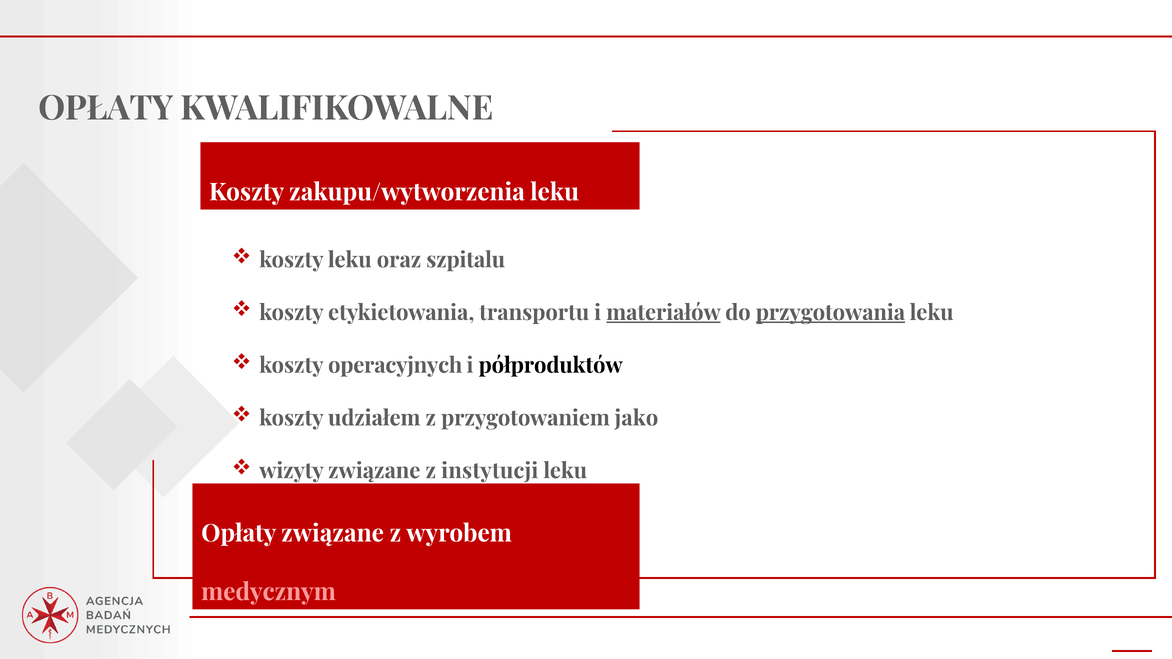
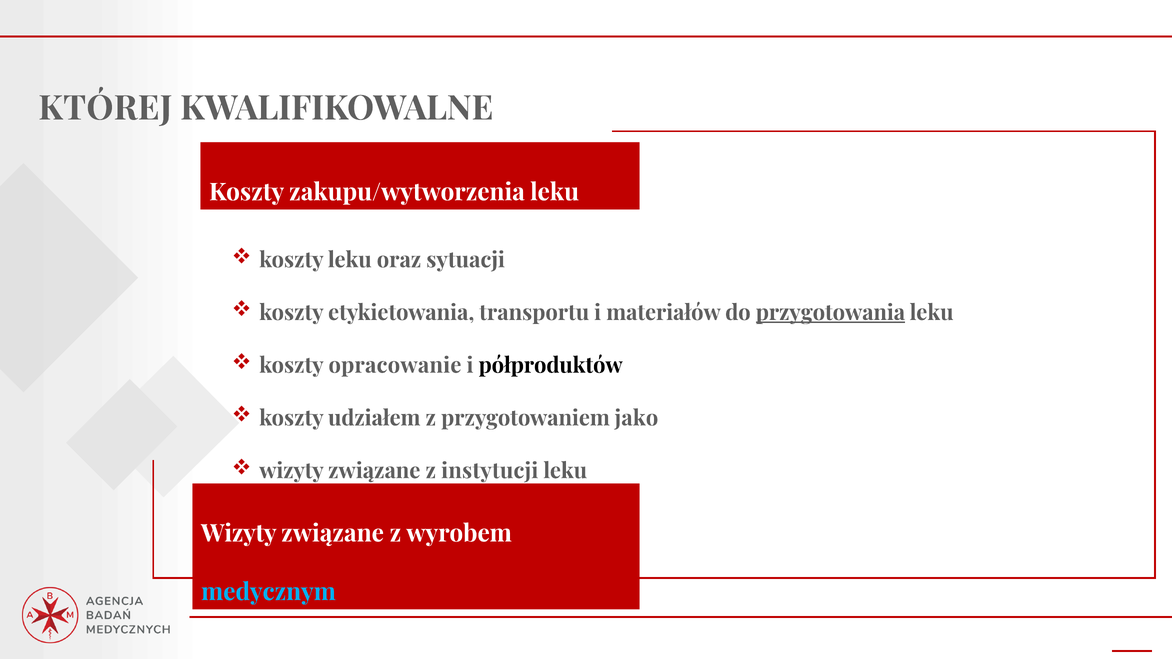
OPŁATY at (106, 108): OPŁATY -> KTÓREJ
szpitalu: szpitalu -> sytuacji
materiałów underline: present -> none
operacyjnych: operacyjnych -> opracowanie
Opłaty at (239, 534): Opłaty -> Wizyty
medycznym colour: pink -> light blue
